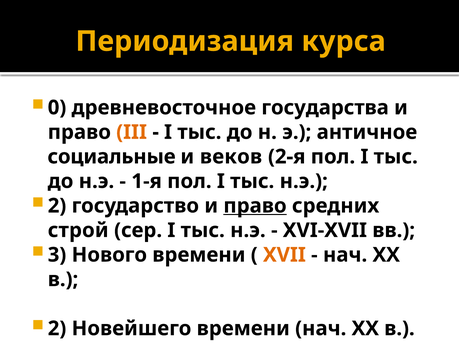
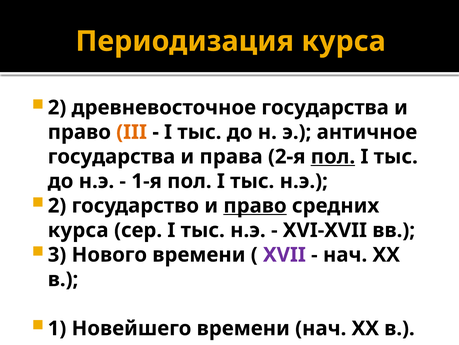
0 at (57, 107): 0 -> 2
социальные at (112, 156): социальные -> государства
веков: веков -> права
пол at (333, 156) underline: none -> present
строй at (78, 230): строй -> курса
XVII colour: orange -> purple
2 at (57, 328): 2 -> 1
